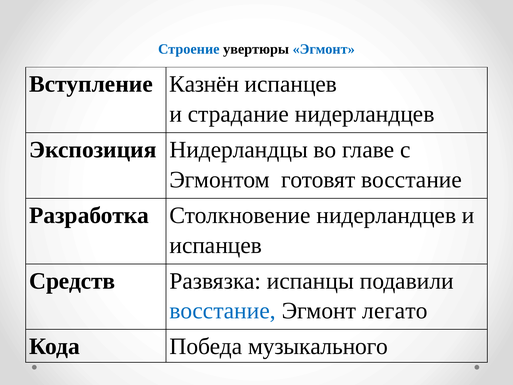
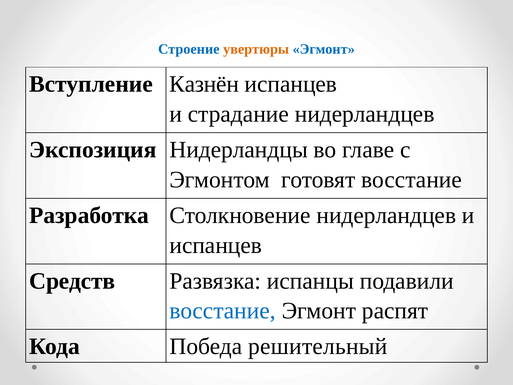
увертюры colour: black -> orange
легато: легато -> распят
музыкального: музыкального -> решительный
